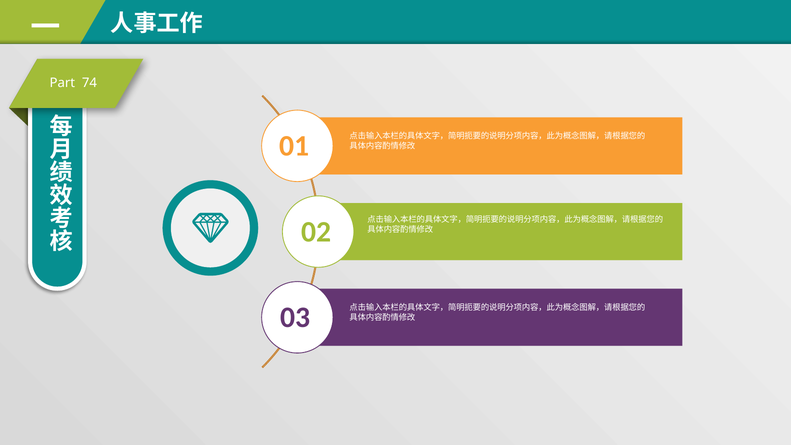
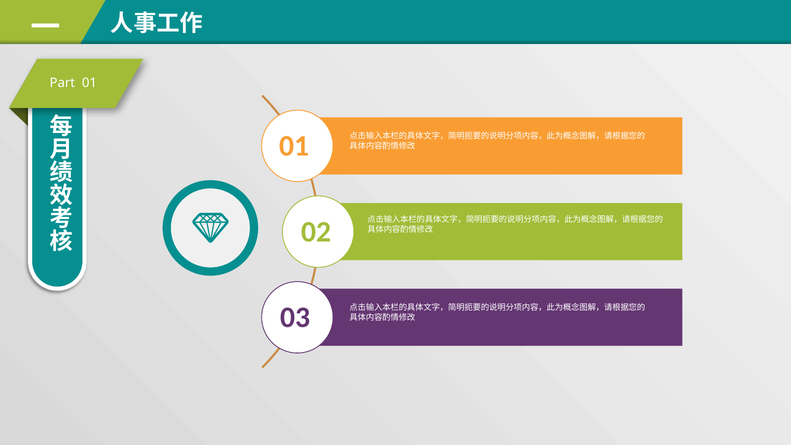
Part 74: 74 -> 01
